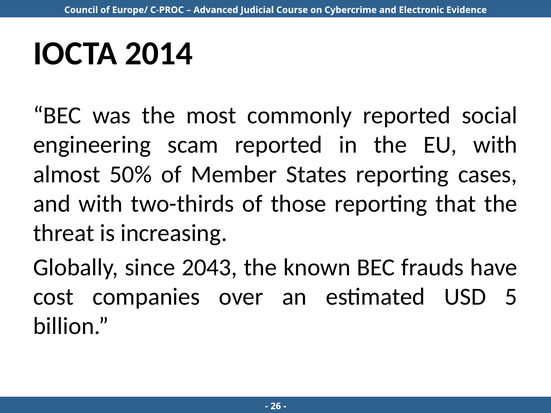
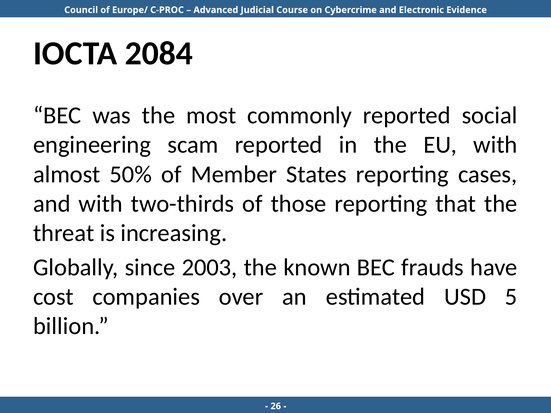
2014: 2014 -> 2084
2043: 2043 -> 2003
